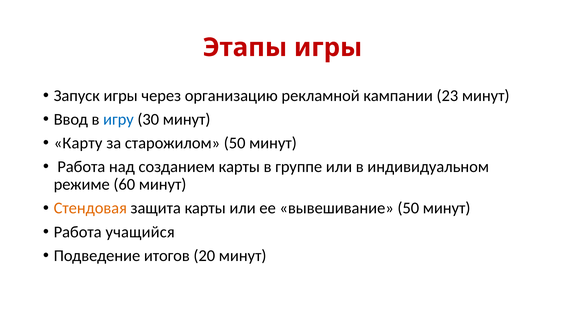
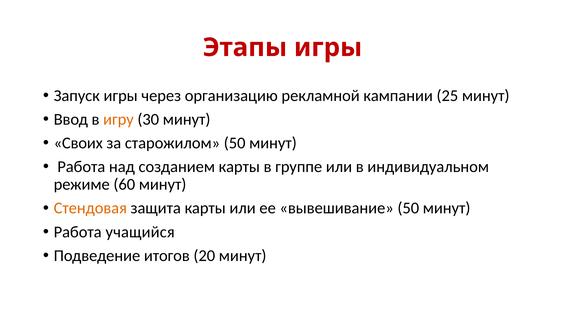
23: 23 -> 25
игру colour: blue -> orange
Карту: Карту -> Своих
